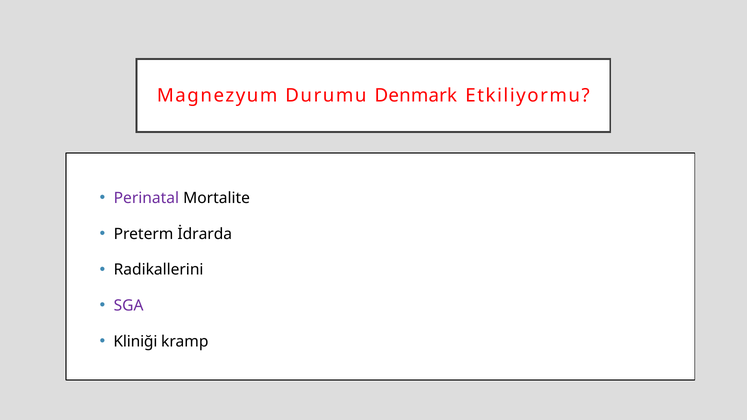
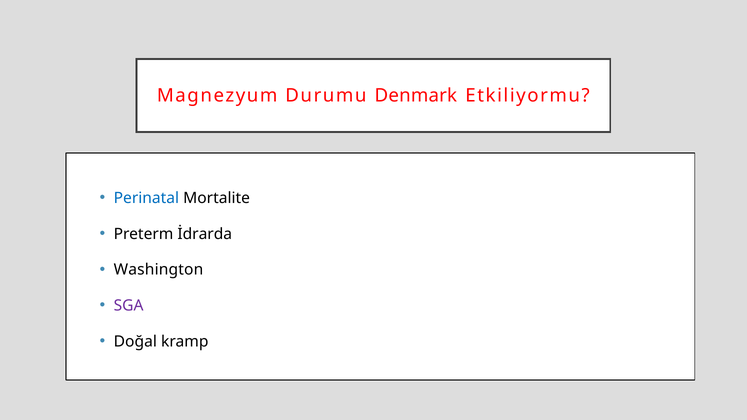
Perinatal colour: purple -> blue
Radikallerini: Radikallerini -> Washington
Kliniği: Kliniği -> Doğal
